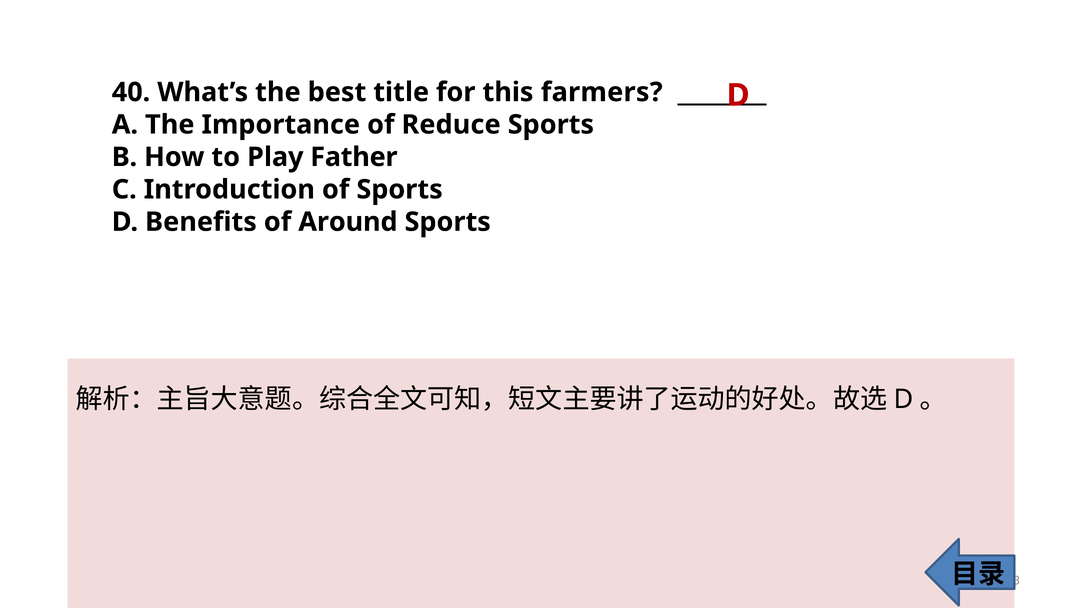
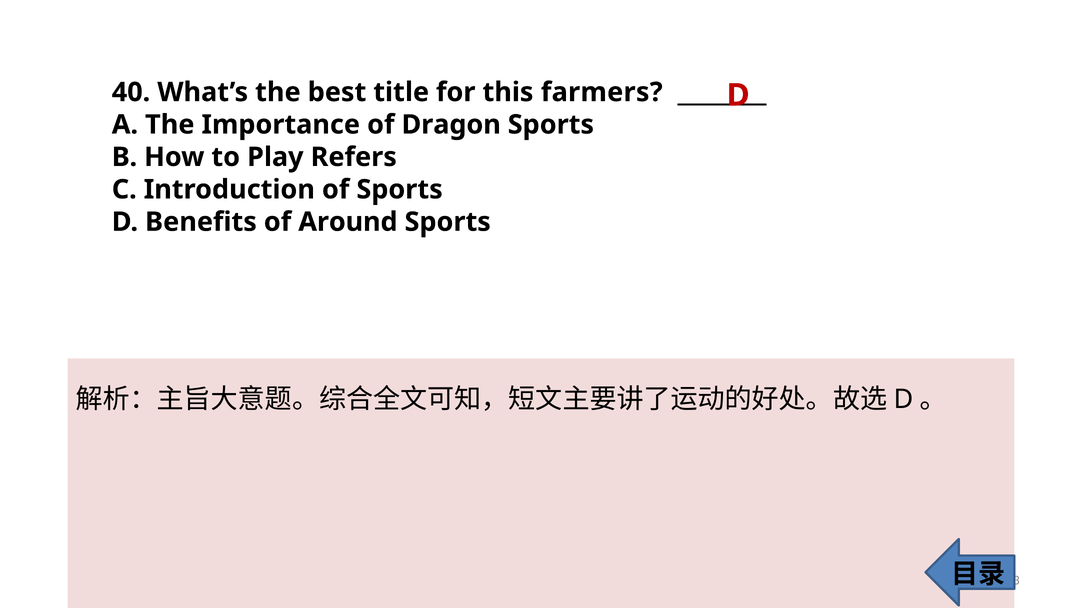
Reduce: Reduce -> Dragon
Father: Father -> Refers
